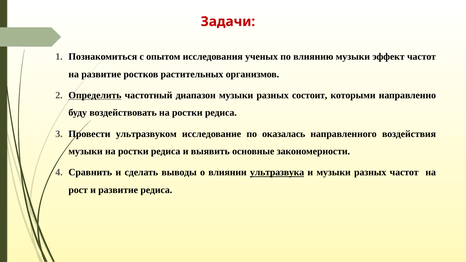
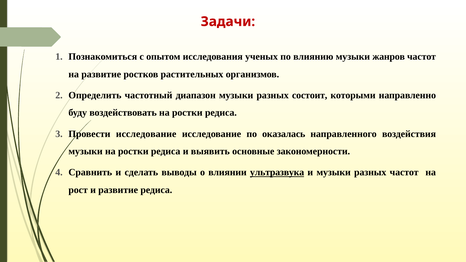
эффект: эффект -> жанров
Определить underline: present -> none
Провести ультразвуком: ультразвуком -> исследование
